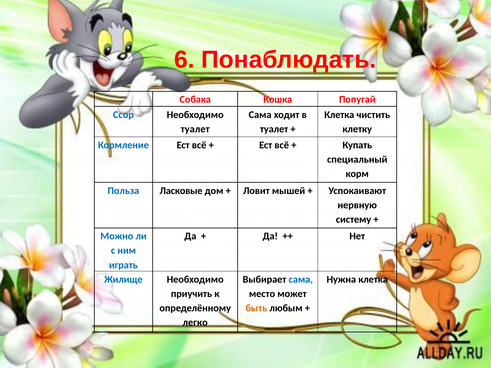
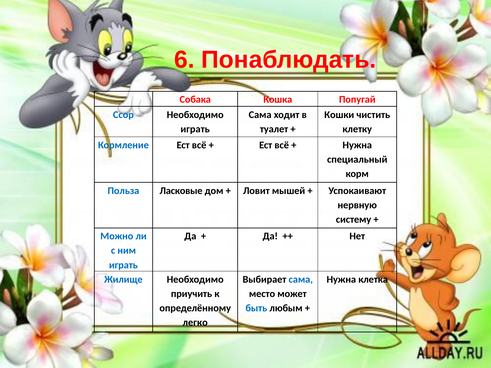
Клетка at (339, 115): Клетка -> Кошки
туалет at (195, 129): туалет -> играть
Купать at (357, 145): Купать -> Нужна
быть colour: orange -> blue
